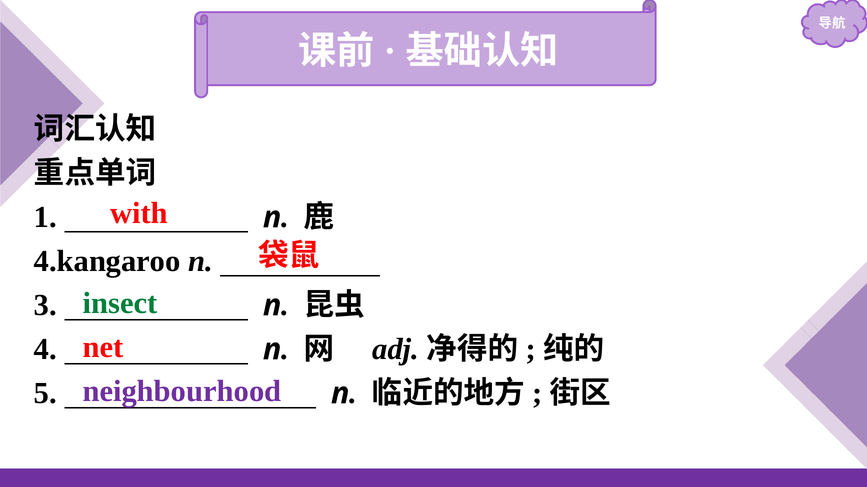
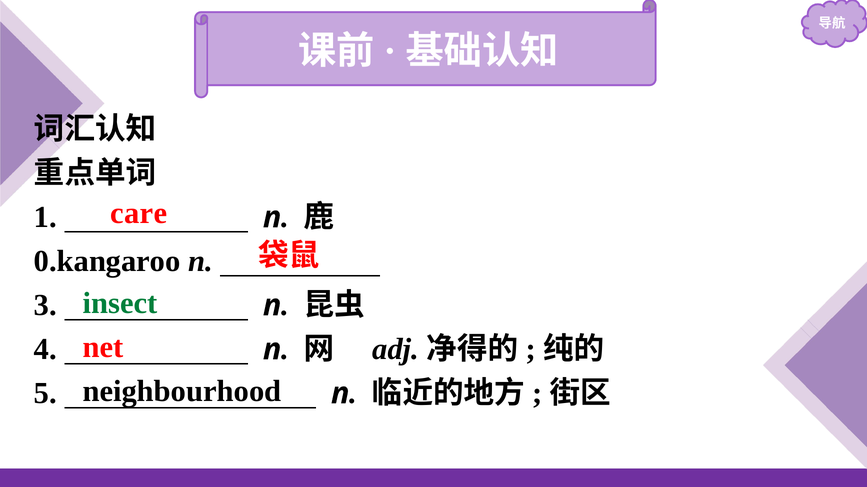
with: with -> care
4.kangaroo: 4.kangaroo -> 0.kangaroo
neighbourhood colour: purple -> black
